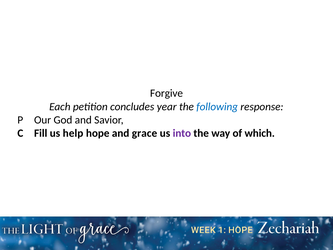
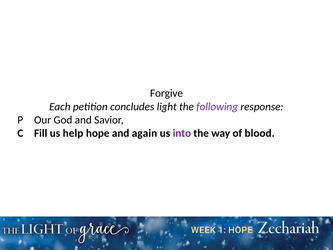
year: year -> light
following colour: blue -> purple
grace: grace -> again
which: which -> blood
